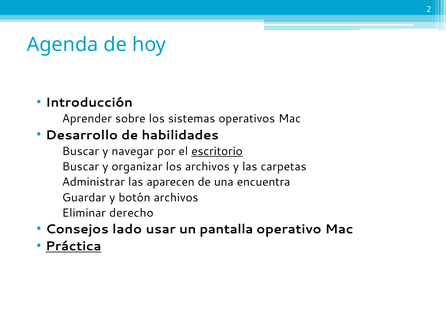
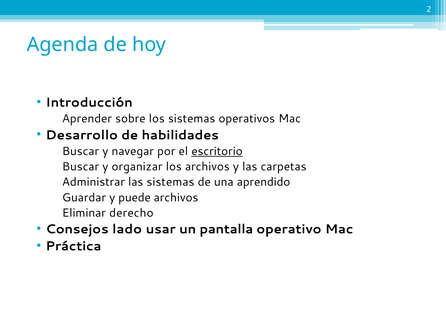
las aparecen: aparecen -> sistemas
encuentra: encuentra -> aprendido
botón: botón -> puede
Práctica underline: present -> none
